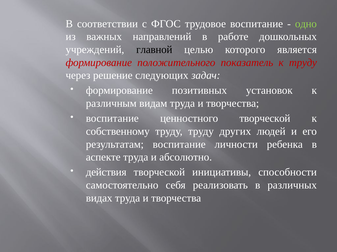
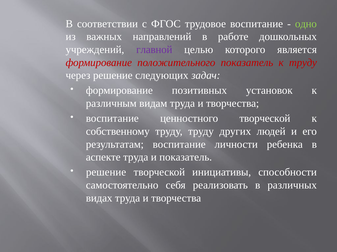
главной colour: black -> purple
и абсолютно: абсолютно -> показатель
действия at (106, 173): действия -> решение
